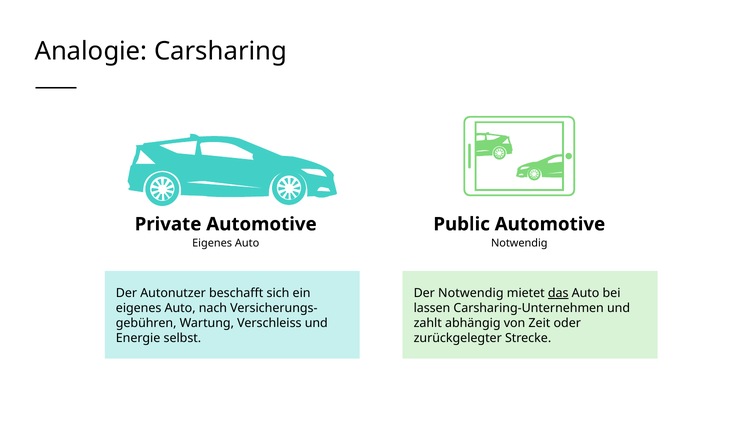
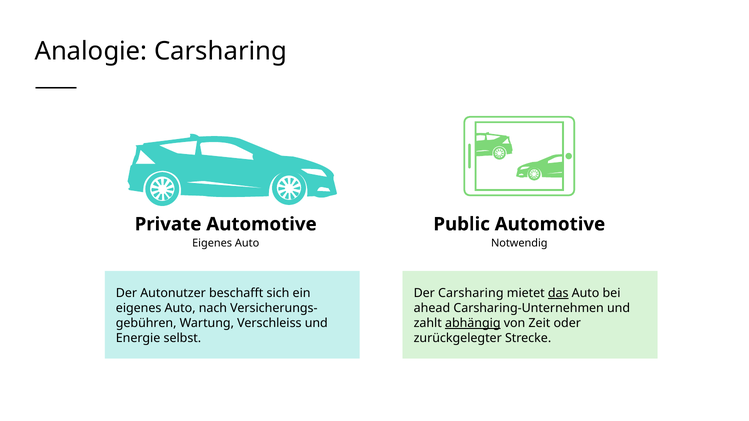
Der Notwendig: Notwendig -> Carsharing
lassen: lassen -> ahead
abhängig underline: none -> present
